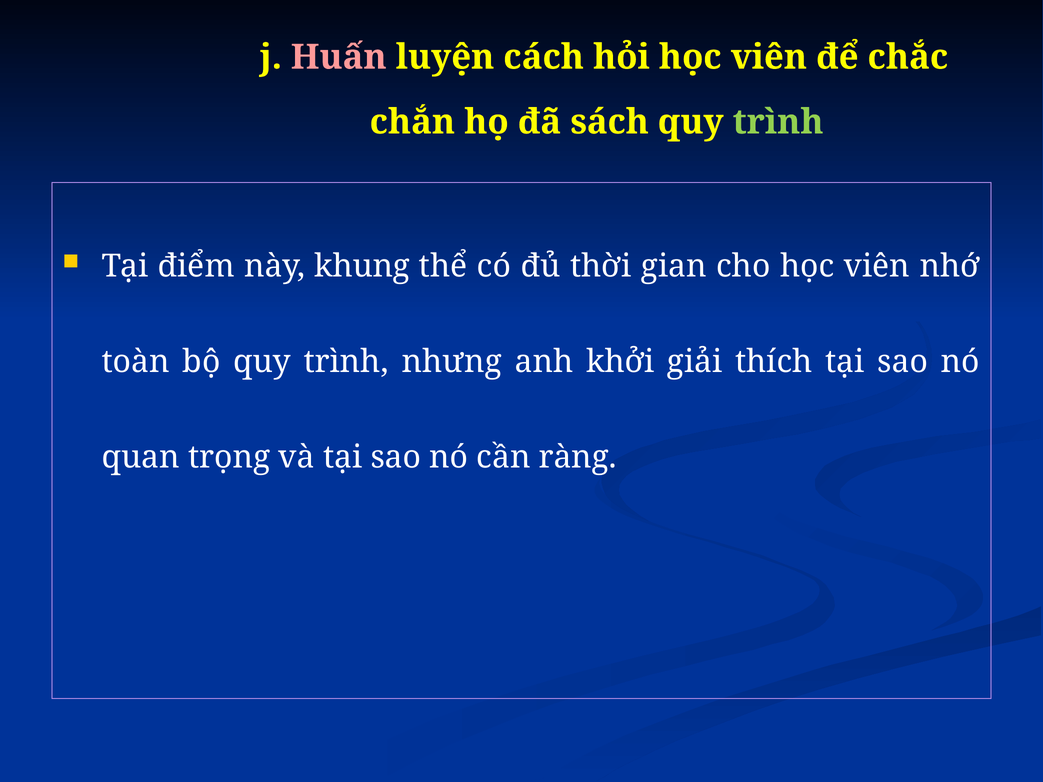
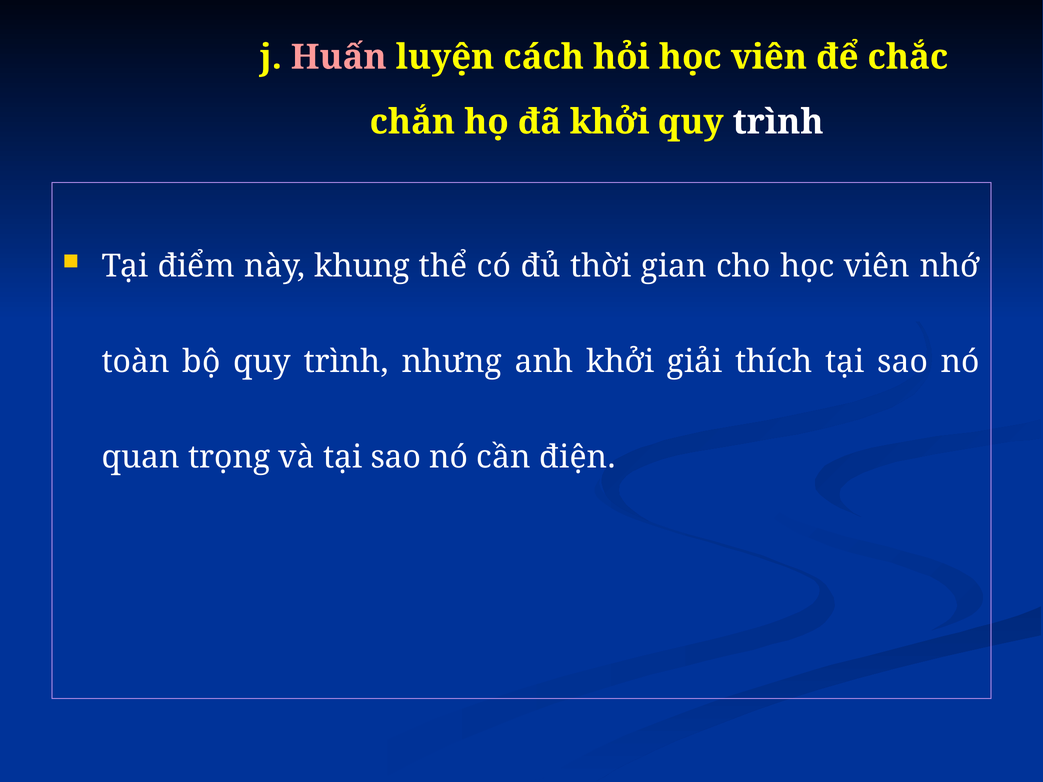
đã sách: sách -> khởi
trình at (778, 122) colour: light green -> white
ràng: ràng -> điện
